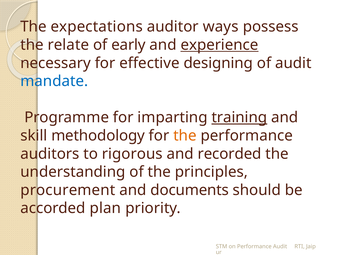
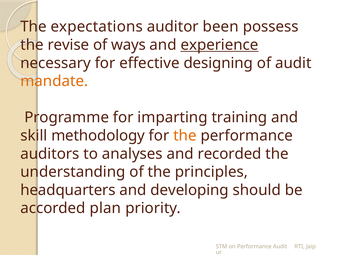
ways: ways -> been
relate: relate -> revise
early: early -> ways
mandate colour: blue -> orange
training underline: present -> none
rigorous: rigorous -> analyses
procurement: procurement -> headquarters
documents: documents -> developing
